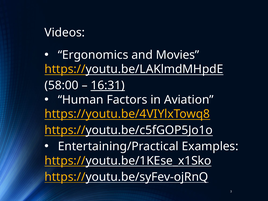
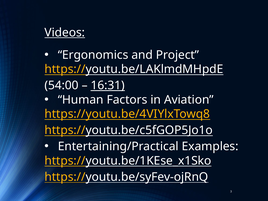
Videos underline: none -> present
Movies: Movies -> Project
58:00: 58:00 -> 54:00
